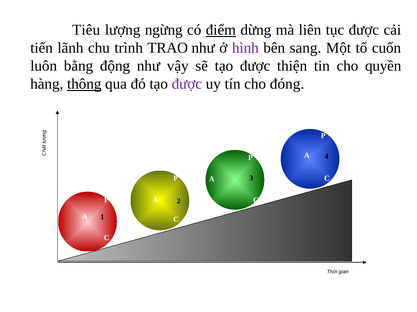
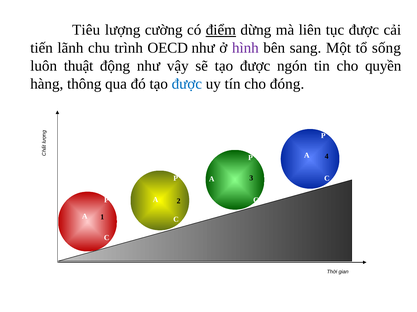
ngừng: ngừng -> cường
TRAO: TRAO -> OECD
cuốn: cuốn -> sống
bằng: bằng -> thuật
thiện: thiện -> ngón
thông underline: present -> none
được at (187, 84) colour: purple -> blue
